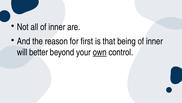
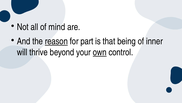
all of inner: inner -> mind
reason underline: none -> present
first: first -> part
better: better -> thrive
